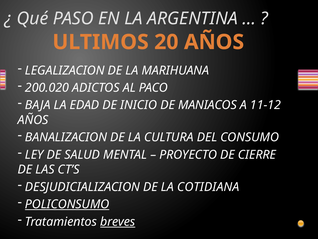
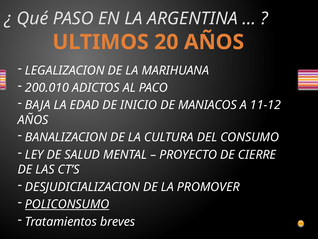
200.020: 200.020 -> 200.010
COTIDIANA: COTIDIANA -> PROMOVER
breves underline: present -> none
